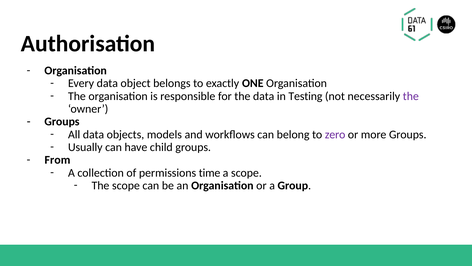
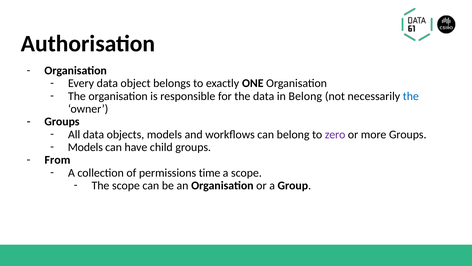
in Testing: Testing -> Belong
the at (411, 96) colour: purple -> blue
Usually at (85, 147): Usually -> Models
